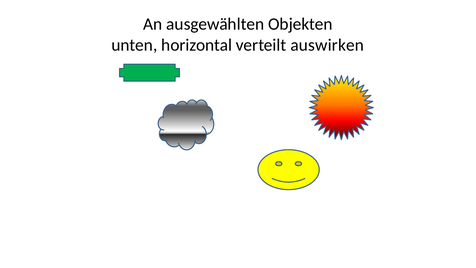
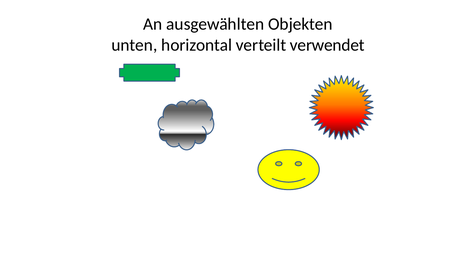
auswirken: auswirken -> verwendet
